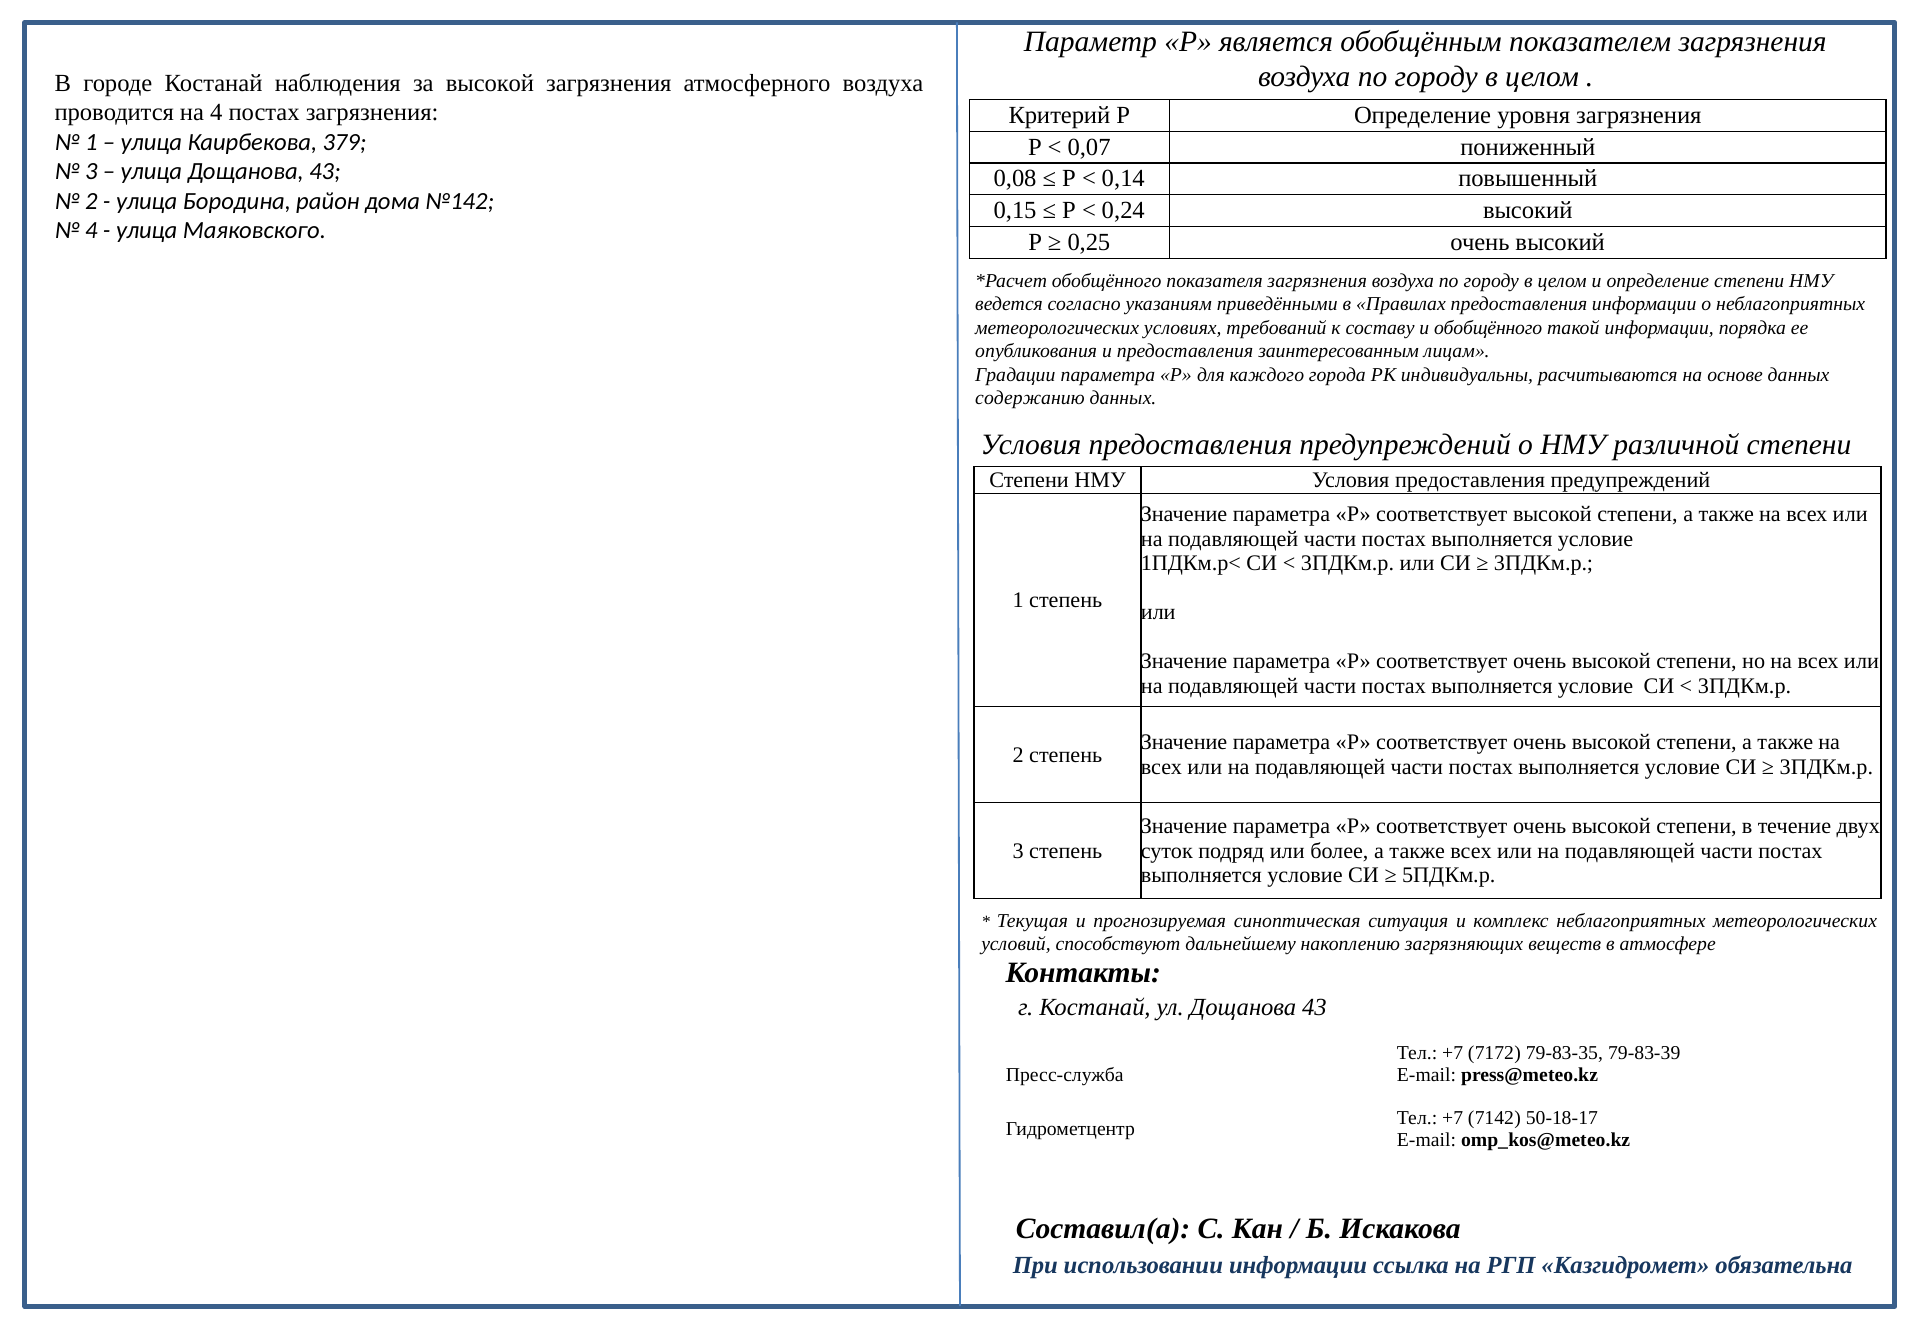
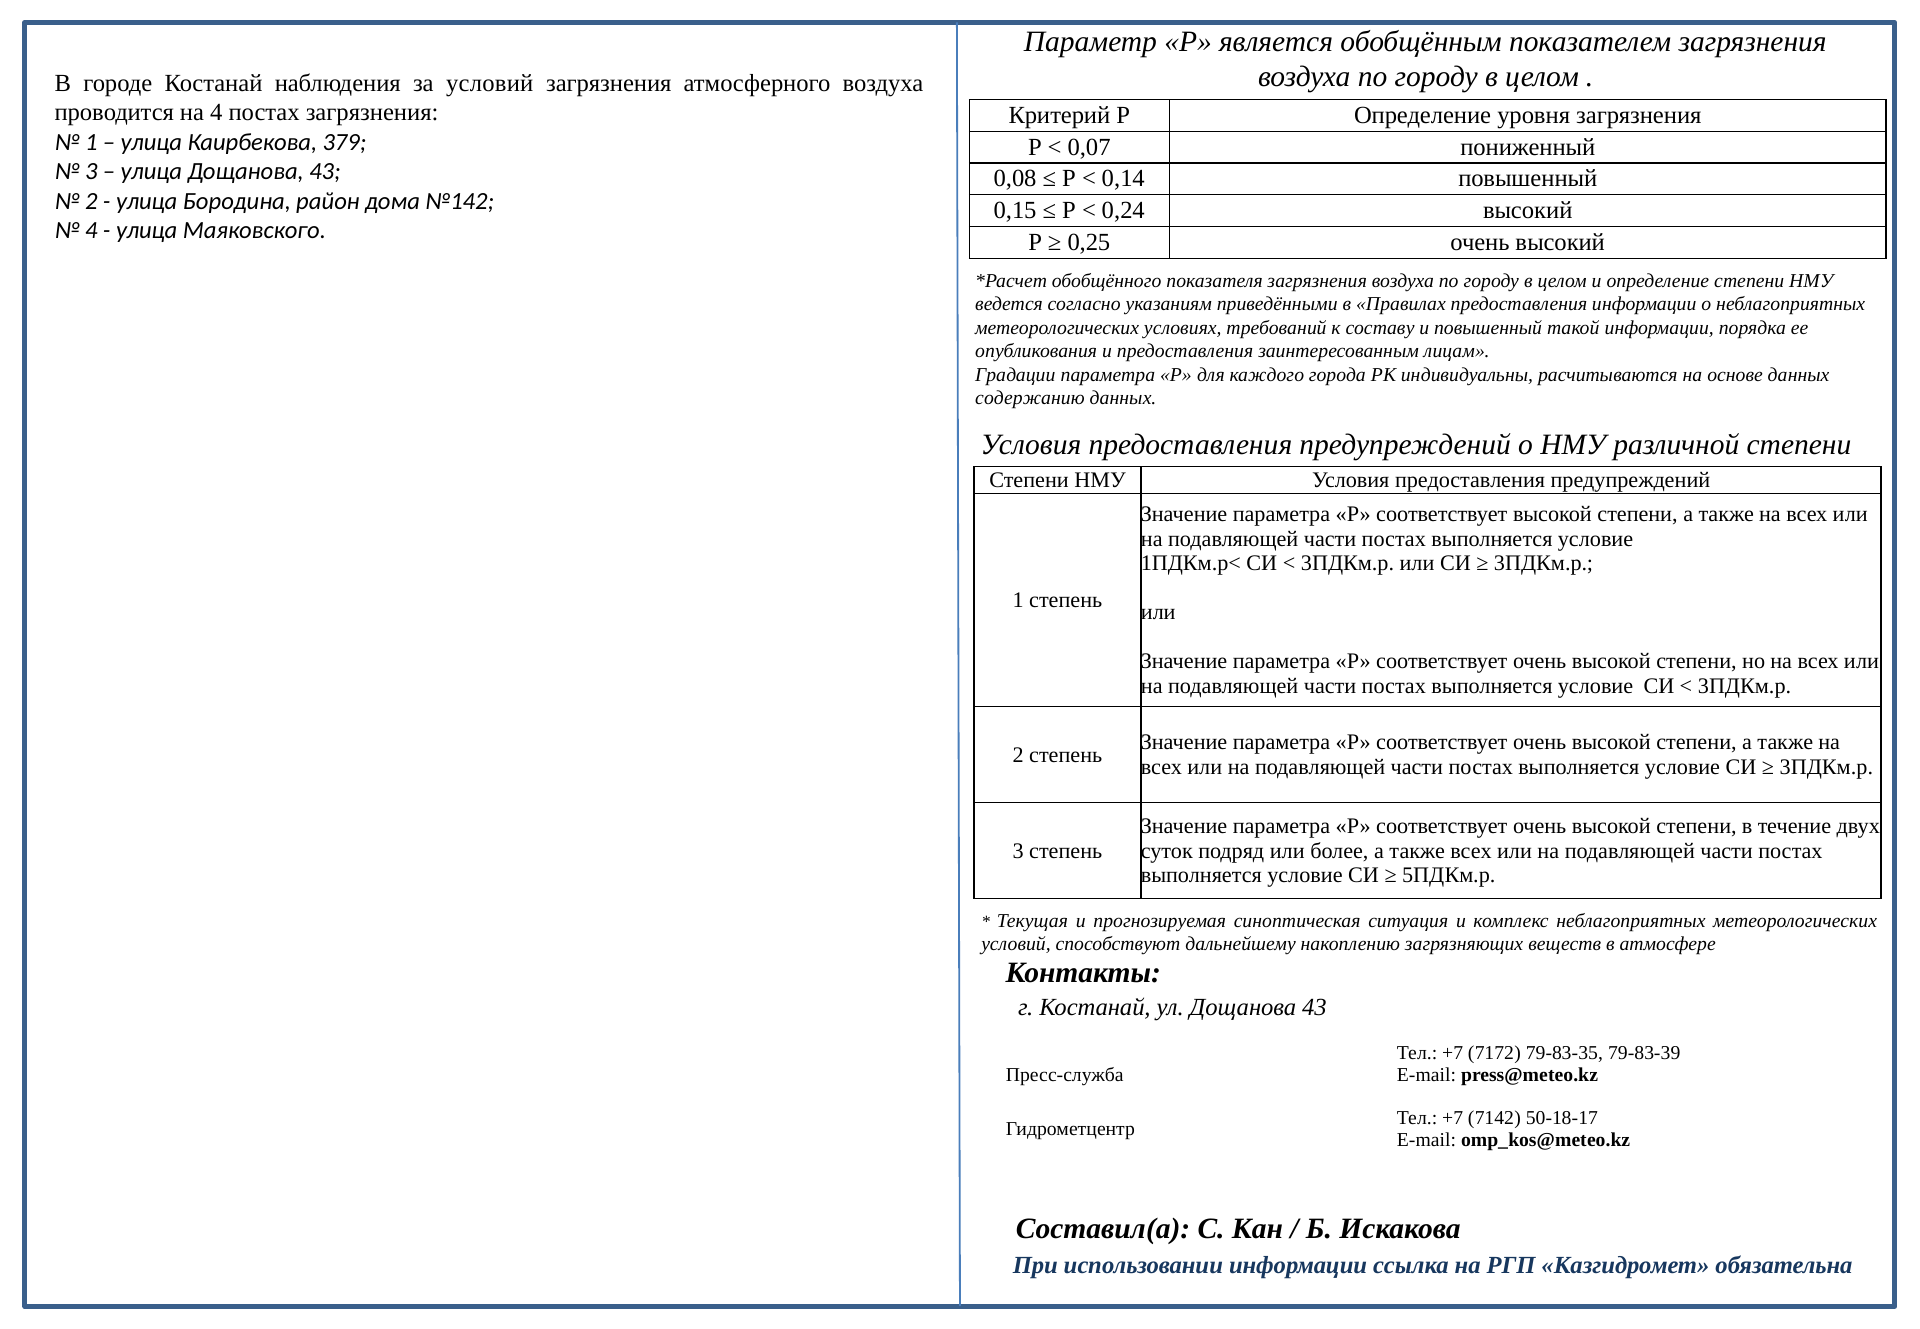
за высокой: высокой -> условий
и обобщённого: обобщённого -> повышенный
